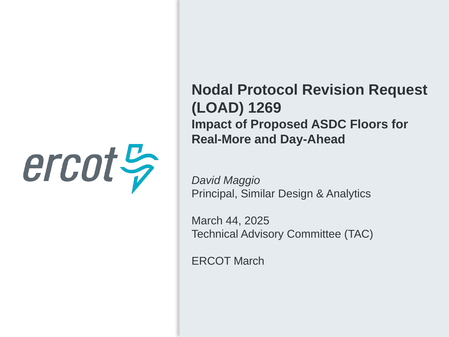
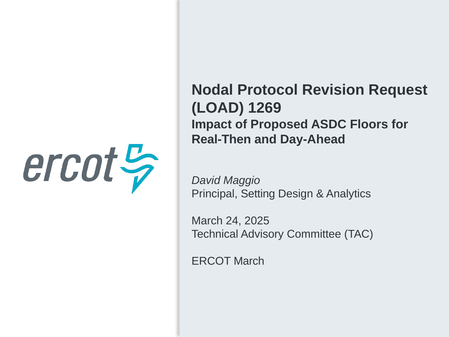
Real-More: Real-More -> Real-Then
Similar: Similar -> Setting
44: 44 -> 24
